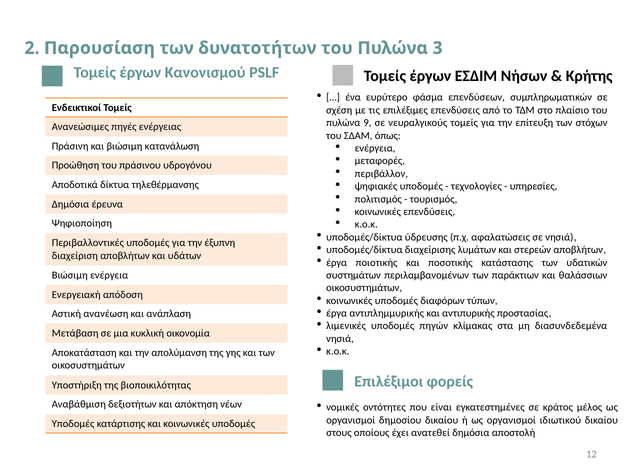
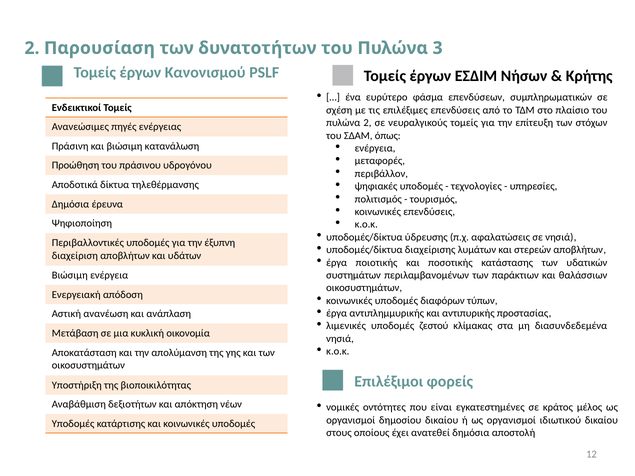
πυλώνα 9: 9 -> 2
πηγών: πηγών -> ζεστού
